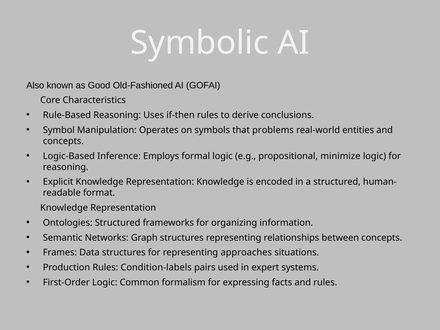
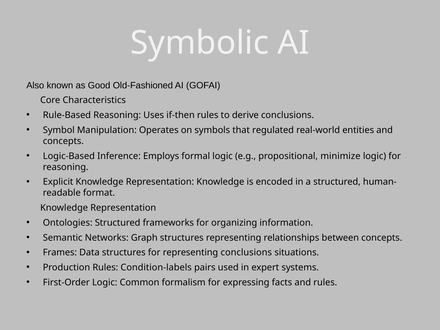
problems: problems -> regulated
representing approaches: approaches -> conclusions
